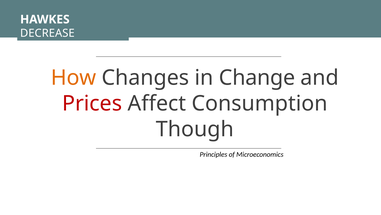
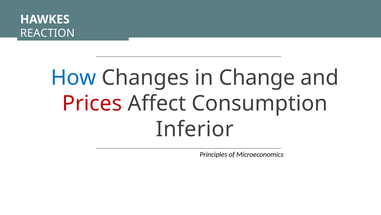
DECREASE: DECREASE -> REACTION
How colour: orange -> blue
Though: Though -> Inferior
